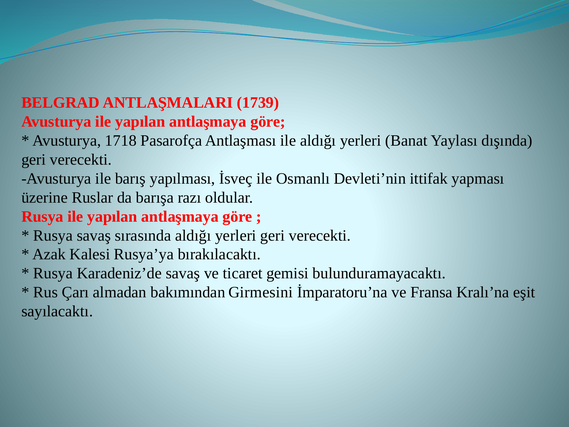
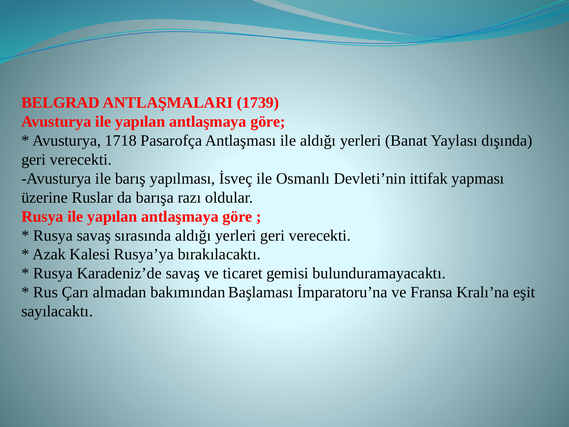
Girmesini: Girmesini -> Başlaması
